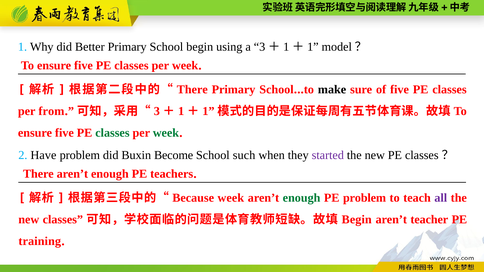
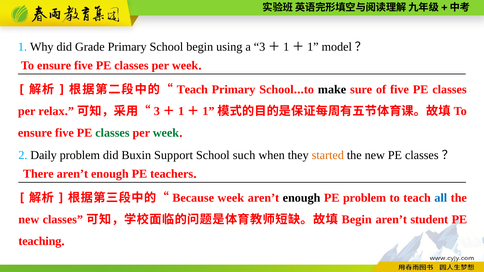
Better: Better -> Grade
There at (192, 89): There -> Teach
from: from -> relax
Have: Have -> Daily
Become: Become -> Support
started colour: purple -> orange
enough at (302, 198) colour: green -> black
all colour: purple -> blue
teacher: teacher -> student
training: training -> teaching
